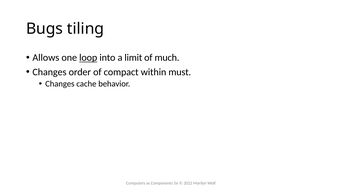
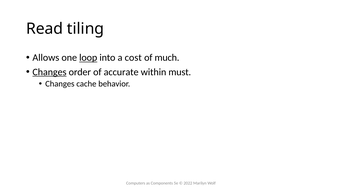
Bugs: Bugs -> Read
limit: limit -> cost
Changes at (49, 72) underline: none -> present
compact: compact -> accurate
